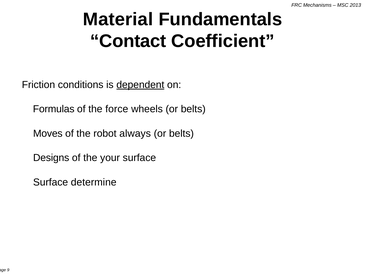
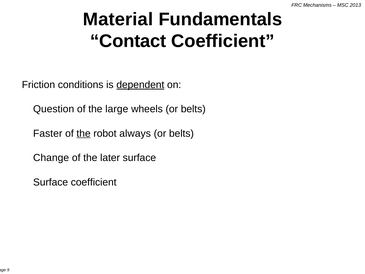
Formulas: Formulas -> Question
force: force -> large
Moves: Moves -> Faster
the at (84, 133) underline: none -> present
Designs: Designs -> Change
your: your -> later
Surface determine: determine -> coefficient
